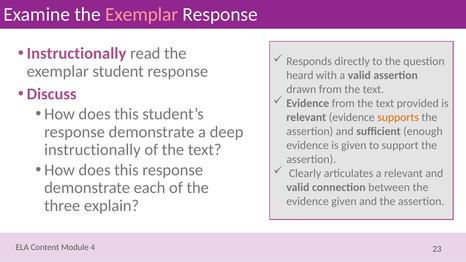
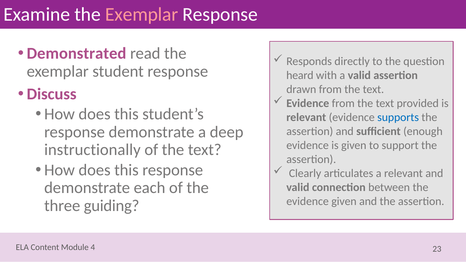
Instructionally at (77, 53): Instructionally -> Demonstrated
supports colour: orange -> blue
explain: explain -> guiding
